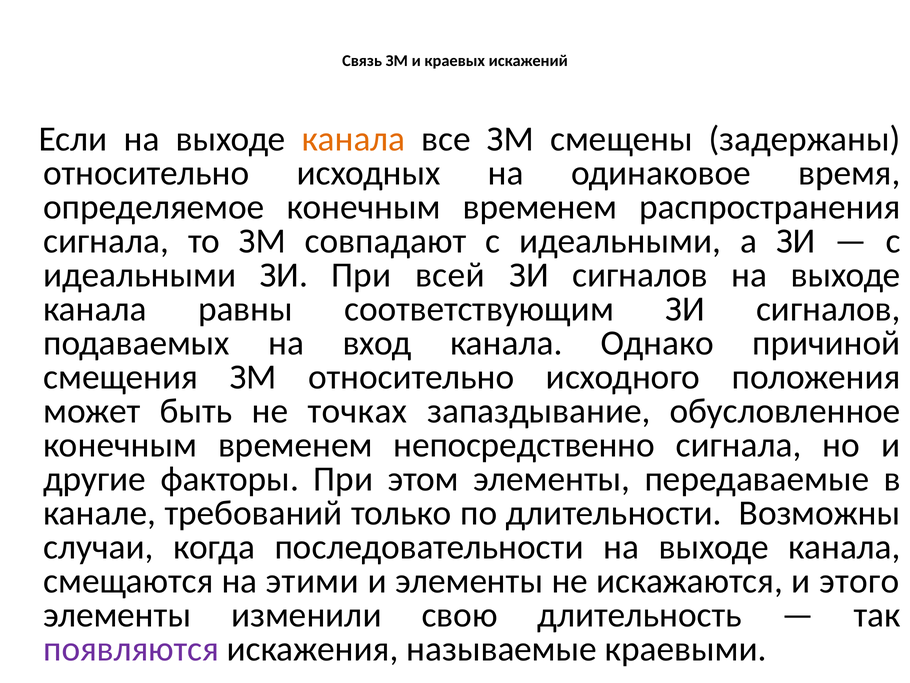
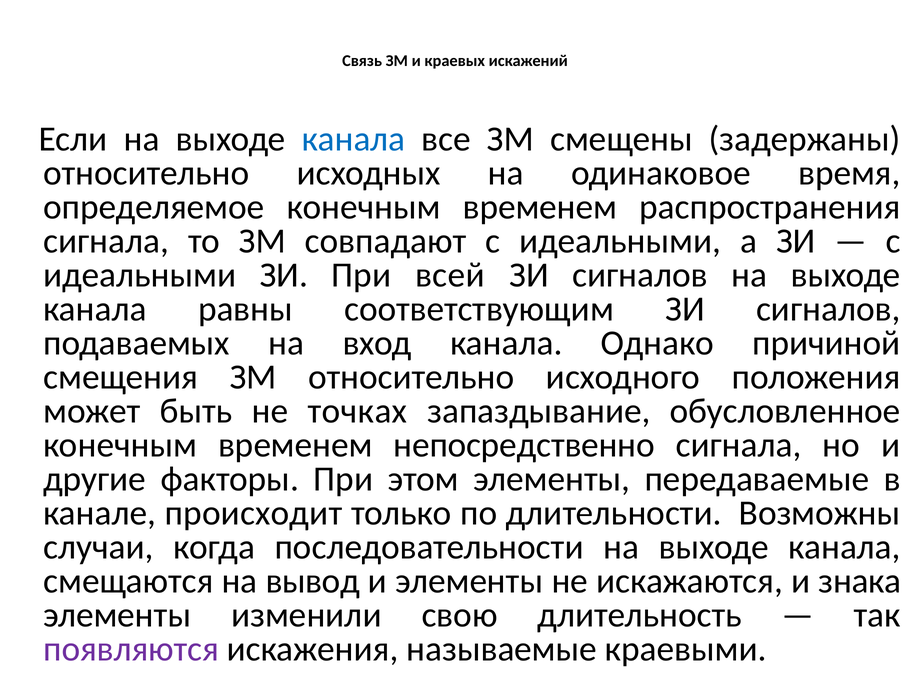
канала at (353, 139) colour: orange -> blue
требований: требований -> происходит
этими: этими -> вывод
этого: этого -> знака
